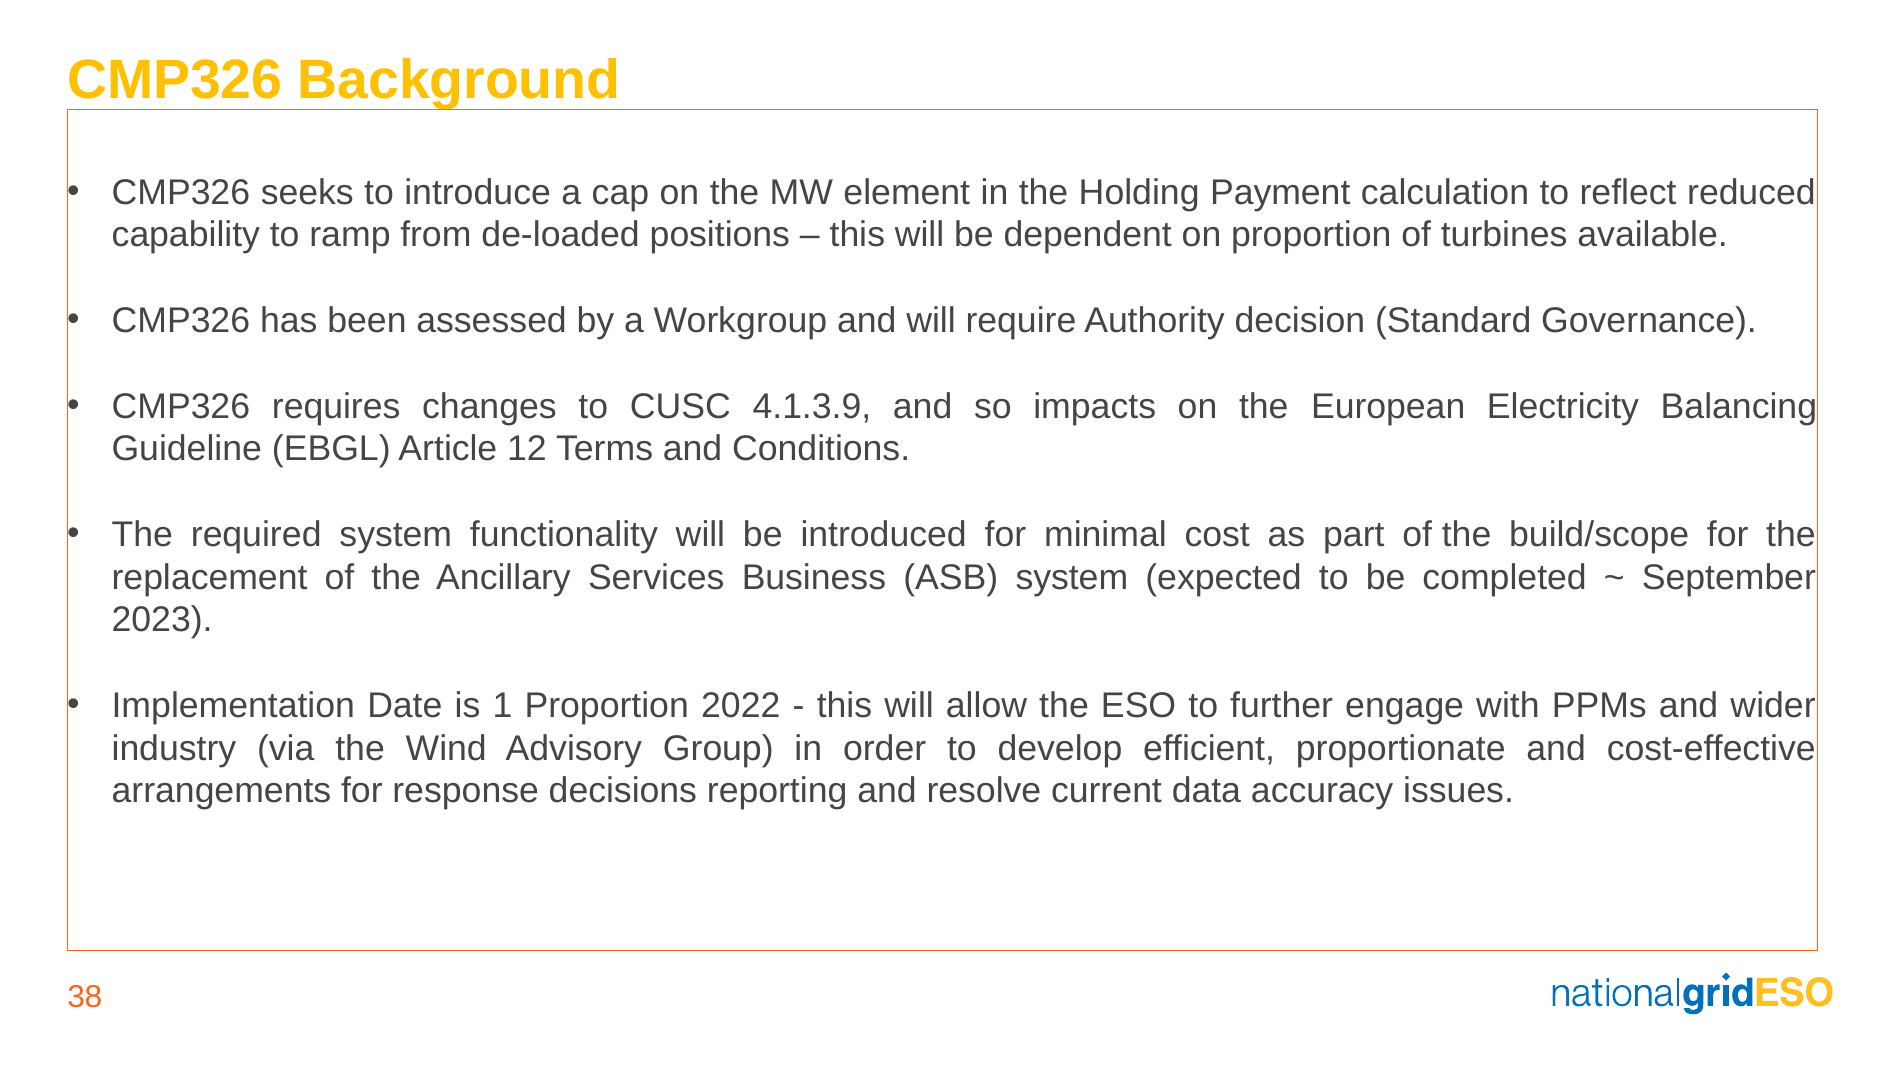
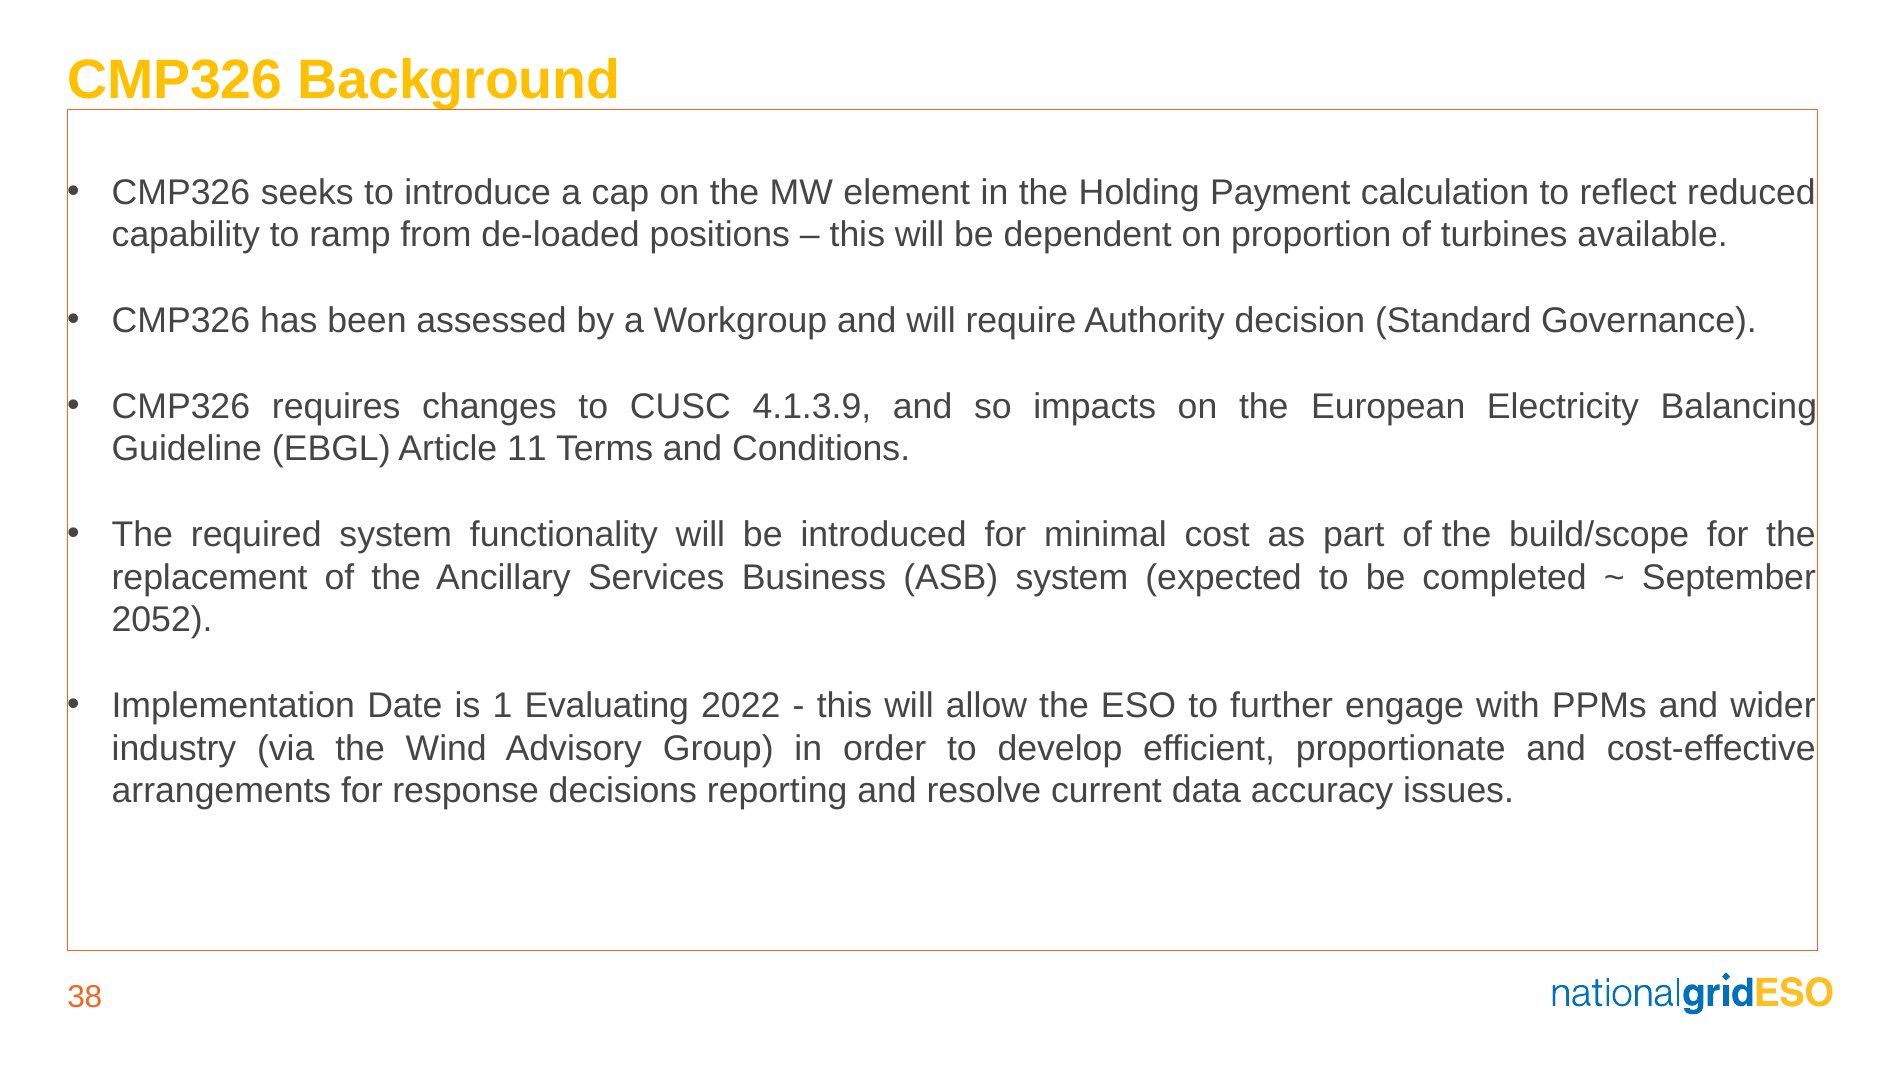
12: 12 -> 11
2023: 2023 -> 2052
1 Proportion: Proportion -> Evaluating
